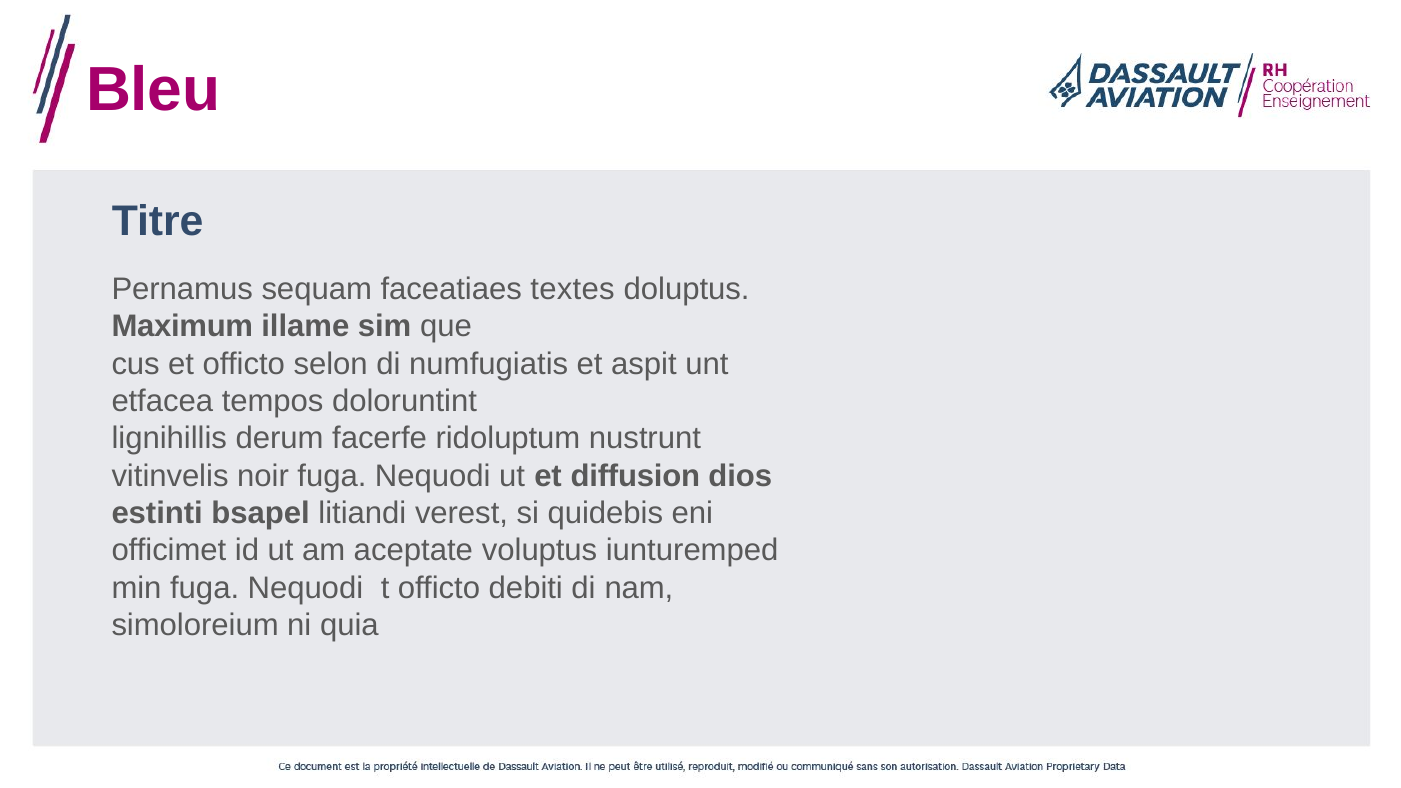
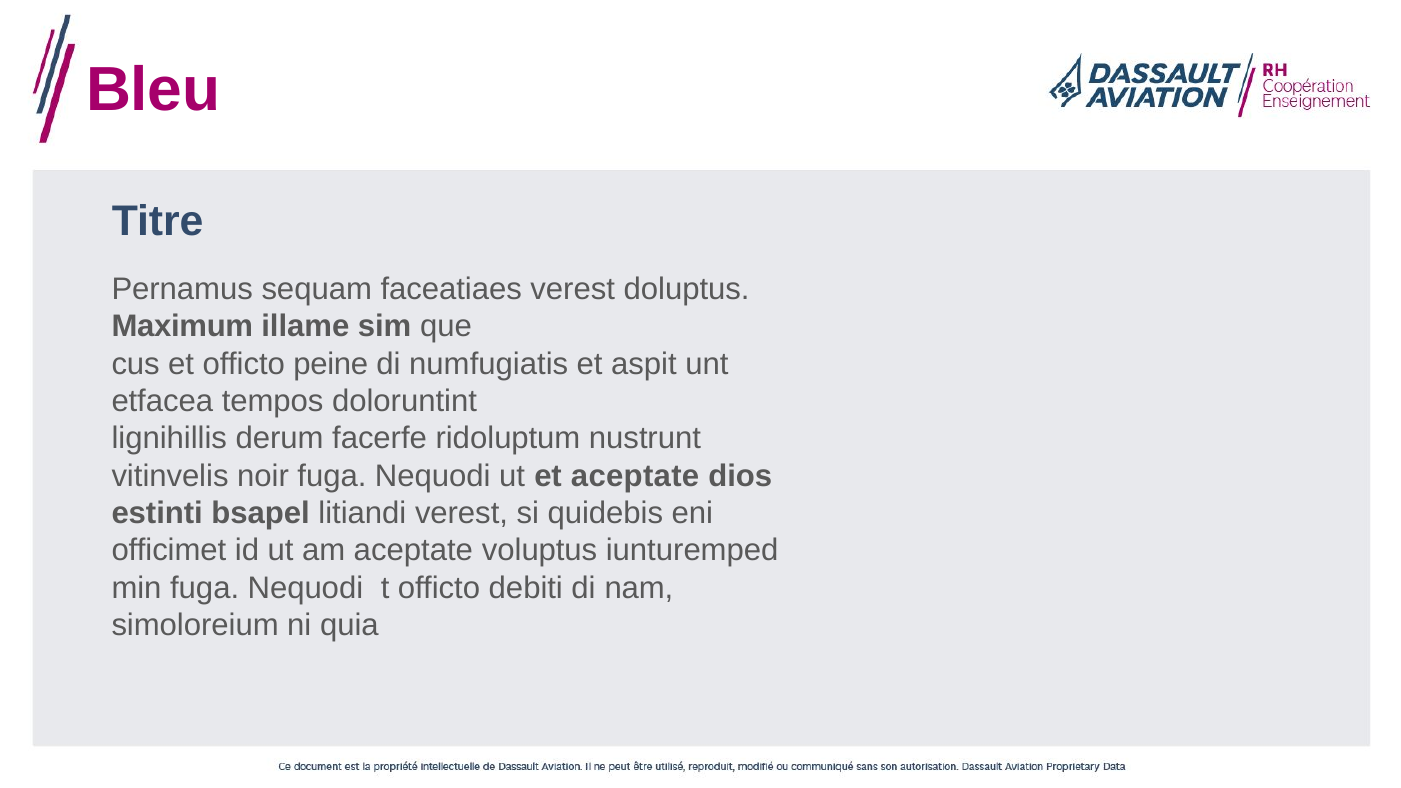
faceatiaes textes: textes -> verest
selon: selon -> peine
et diffusion: diffusion -> aceptate
